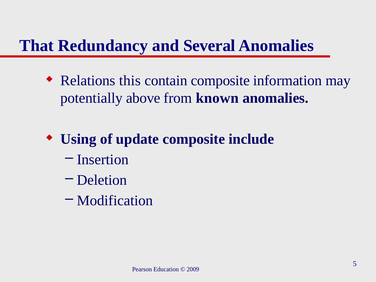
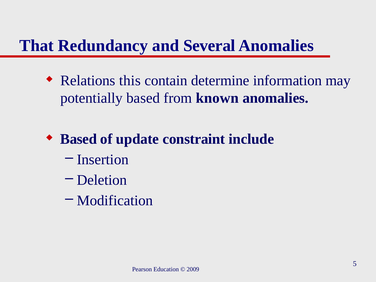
contain composite: composite -> determine
potentially above: above -> based
Using at (78, 139): Using -> Based
update composite: composite -> constraint
